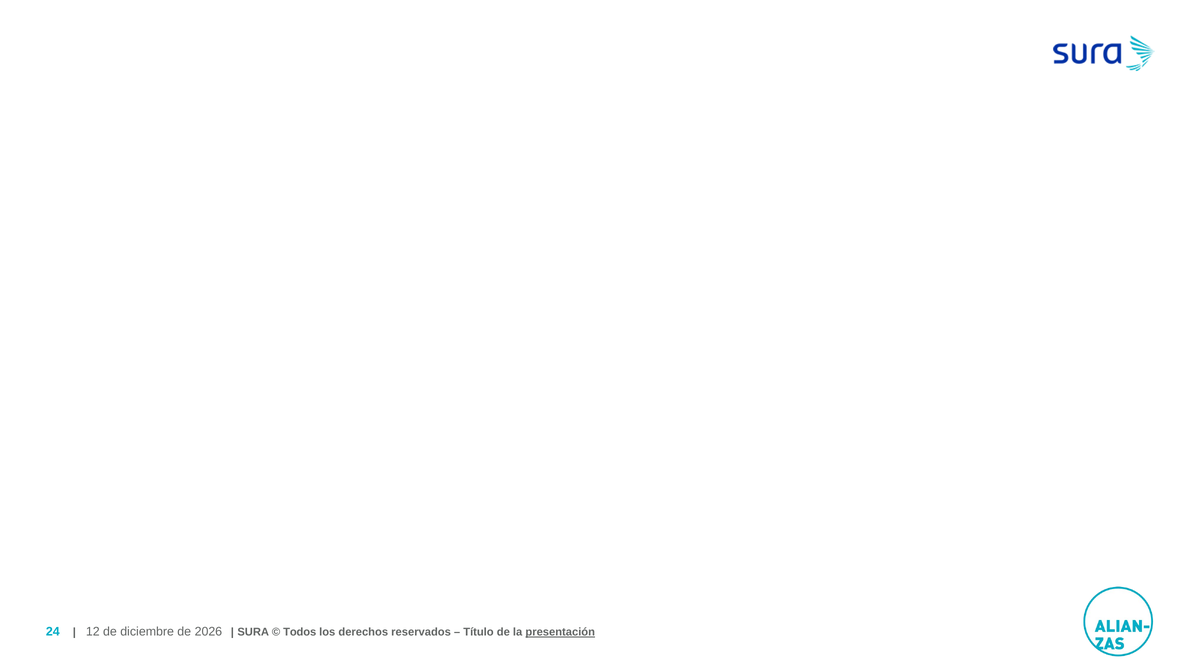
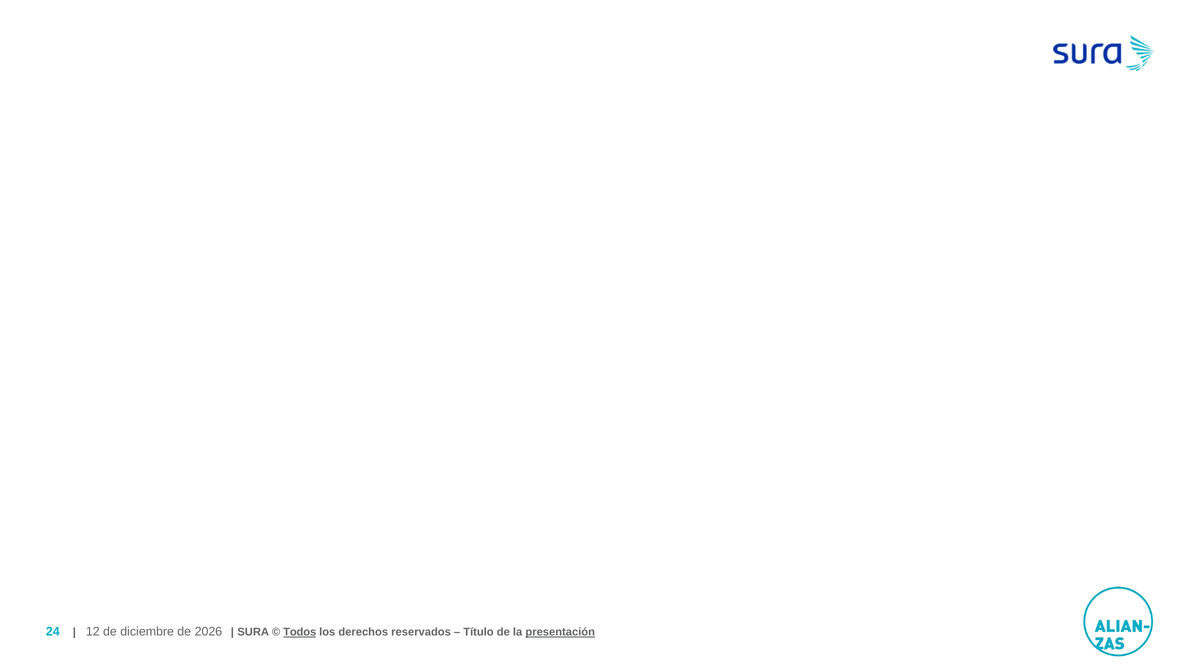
Todos underline: none -> present
